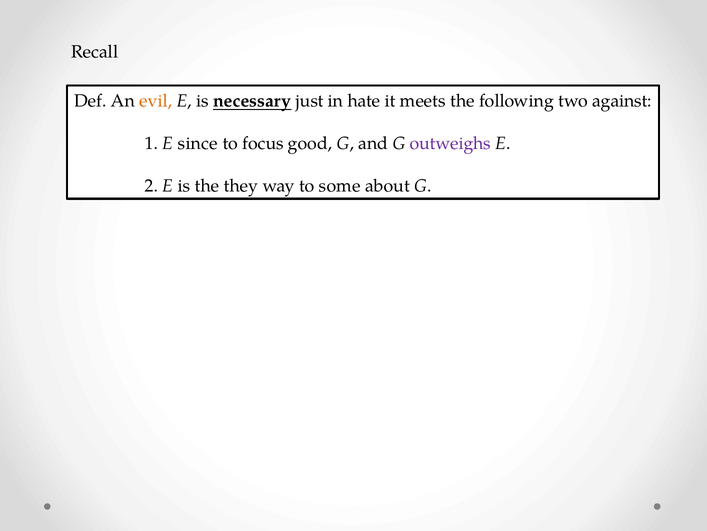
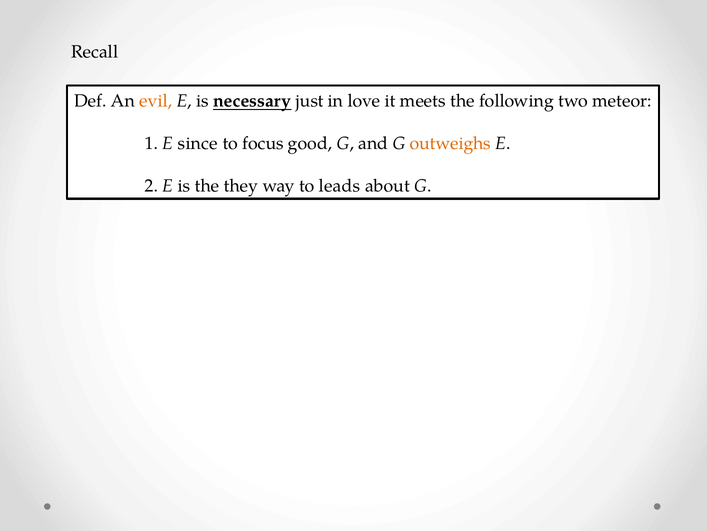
hate: hate -> love
against: against -> meteor
outweighs colour: purple -> orange
some: some -> leads
